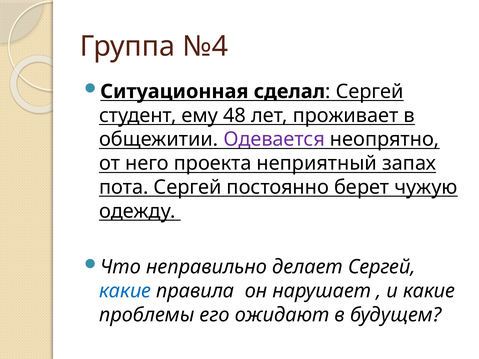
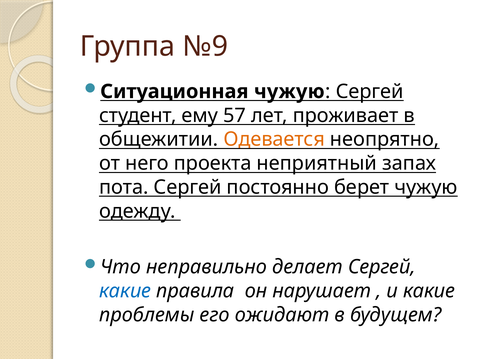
№4: №4 -> №9
Ситуационная сделал: сделал -> чужую
48: 48 -> 57
Одевается colour: purple -> orange
